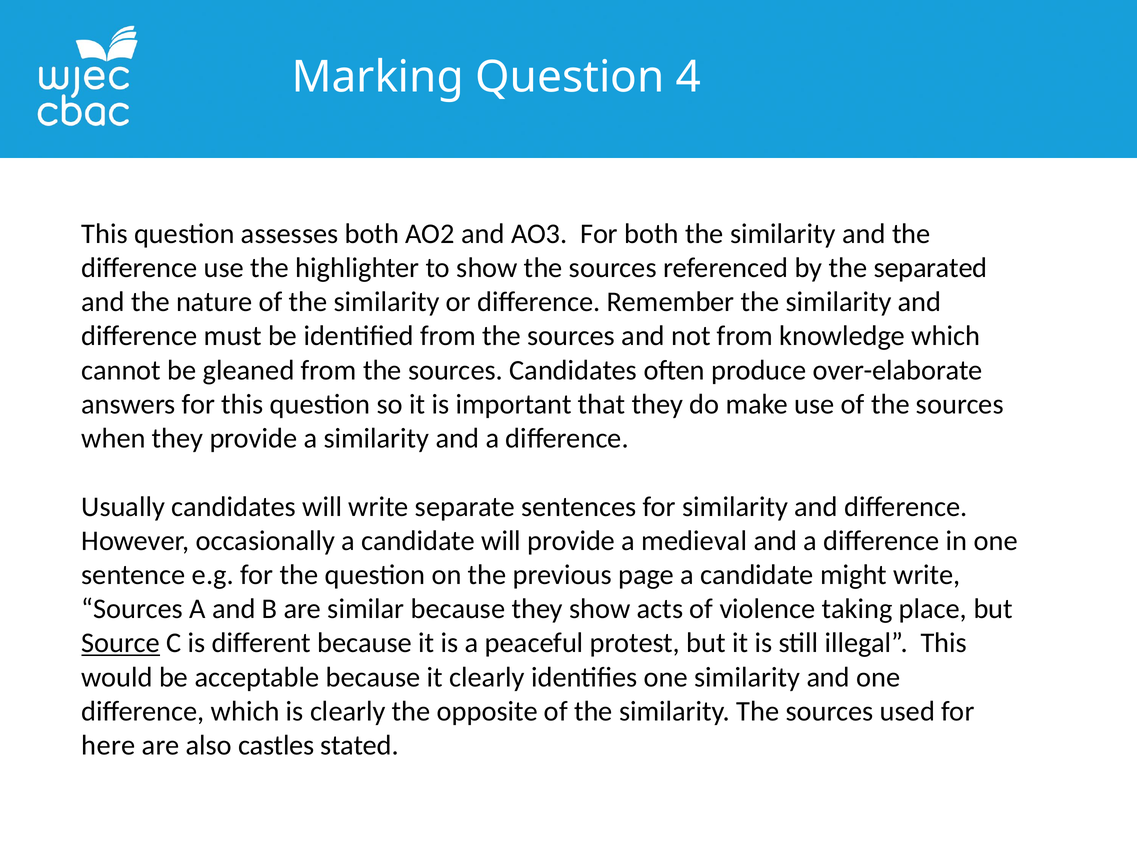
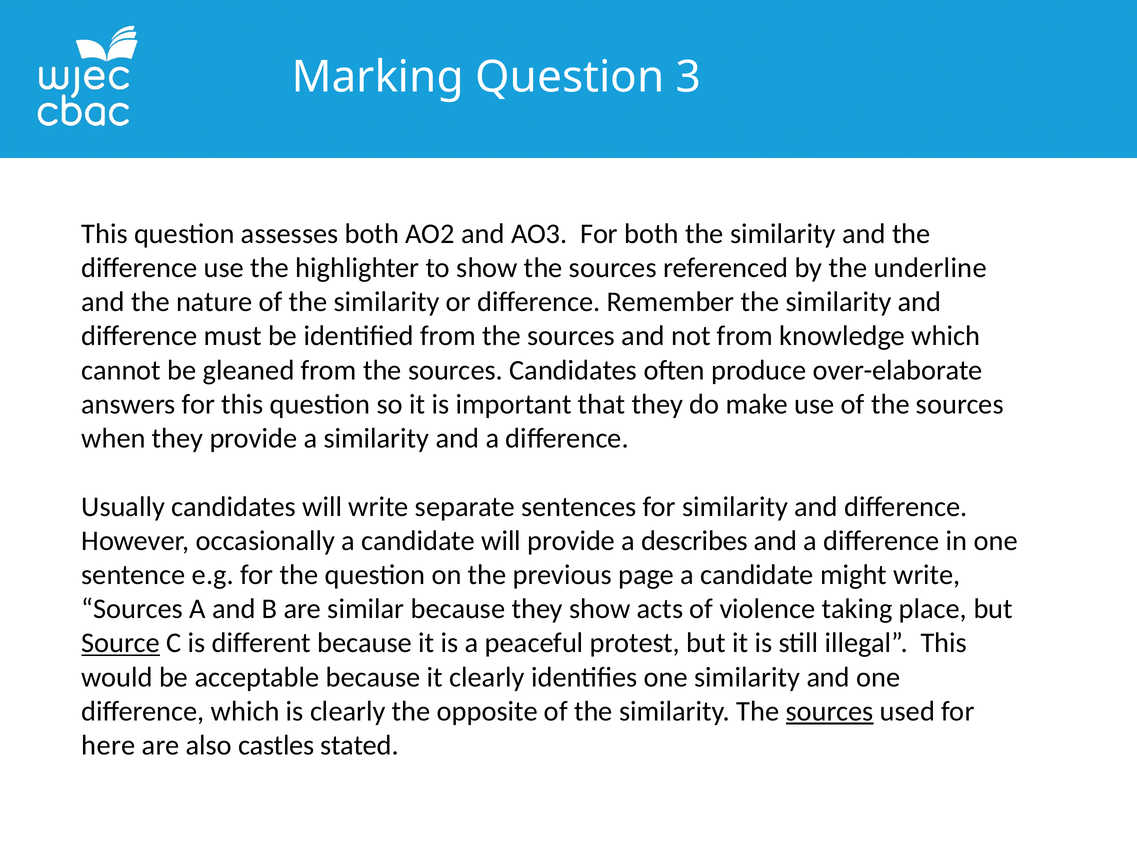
4: 4 -> 3
separated: separated -> underline
medieval: medieval -> describes
sources at (830, 711) underline: none -> present
